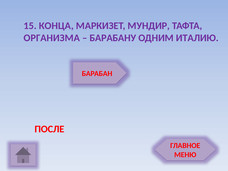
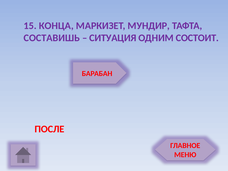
ОРГАНИЗМА: ОРГАНИЗМА -> СОСТАВИШЬ
БАРАБАНУ: БАРАБАНУ -> СИТУАЦИЯ
ИТАЛИЮ: ИТАЛИЮ -> СОСТОИТ
